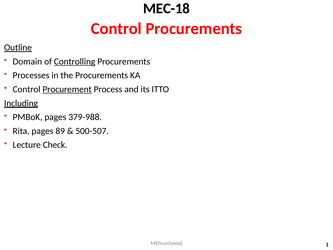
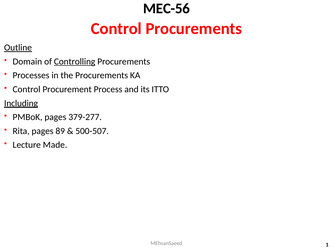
MEC-18: MEC-18 -> MEC-56
Procurement underline: present -> none
379-988: 379-988 -> 379-277
Check: Check -> Made
